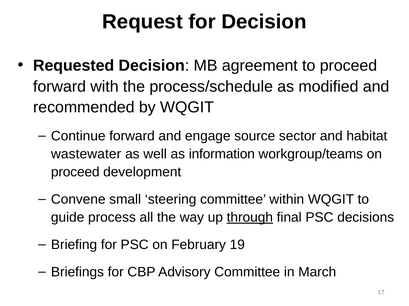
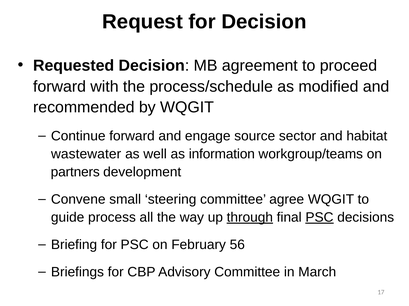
proceed at (75, 172): proceed -> partners
within: within -> agree
PSC at (319, 218) underline: none -> present
19: 19 -> 56
